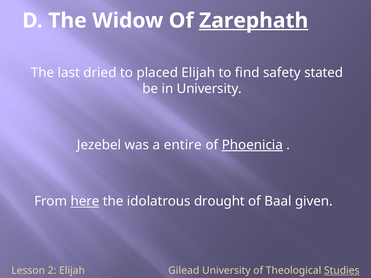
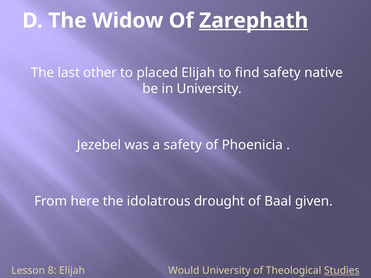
dried: dried -> other
stated: stated -> native
a entire: entire -> safety
Phoenicia underline: present -> none
here underline: present -> none
2: 2 -> 8
Gilead: Gilead -> Would
